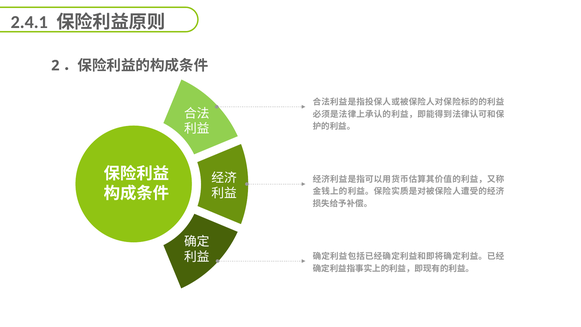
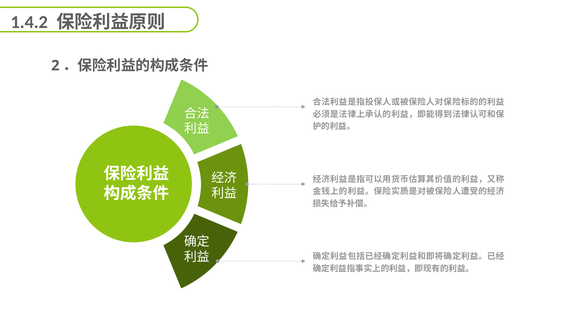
2.4.1: 2.4.1 -> 1.4.2
